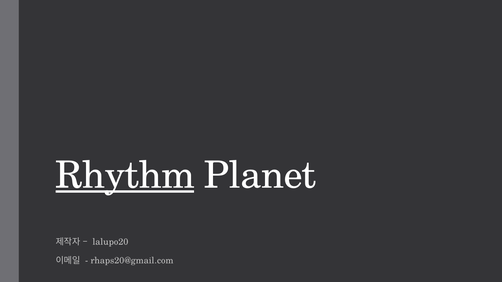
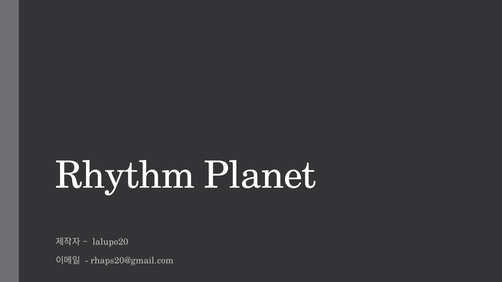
Rhythm underline: present -> none
